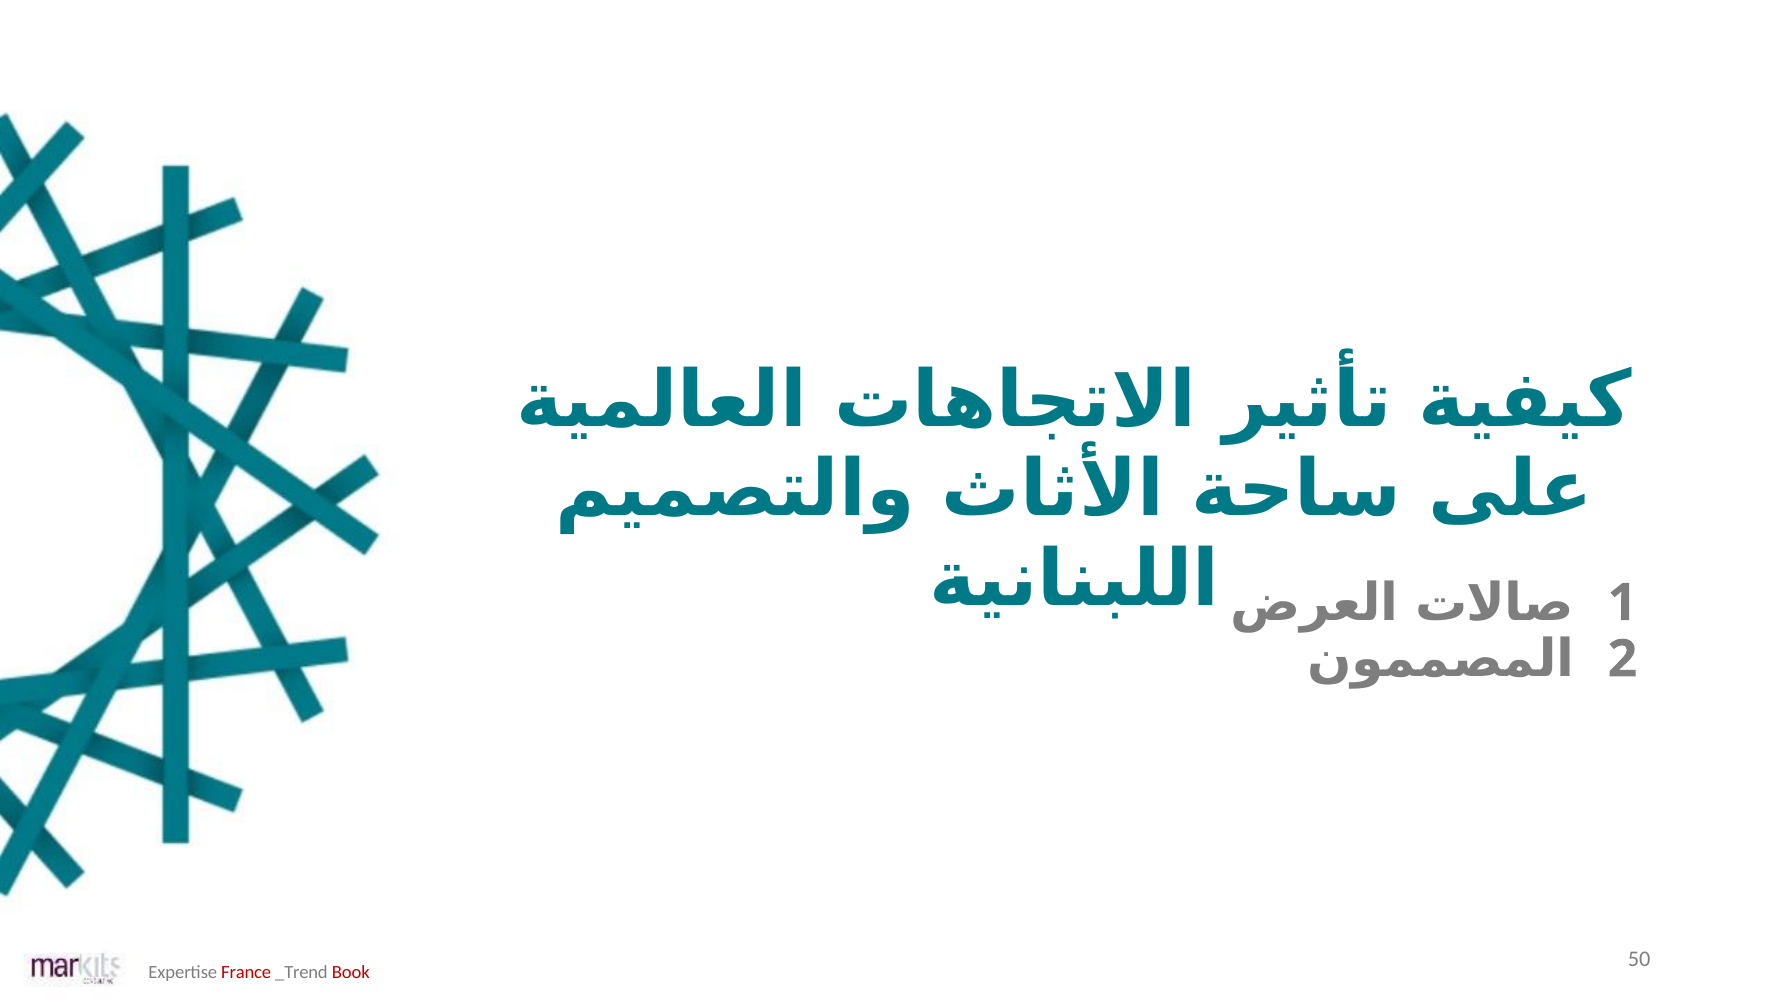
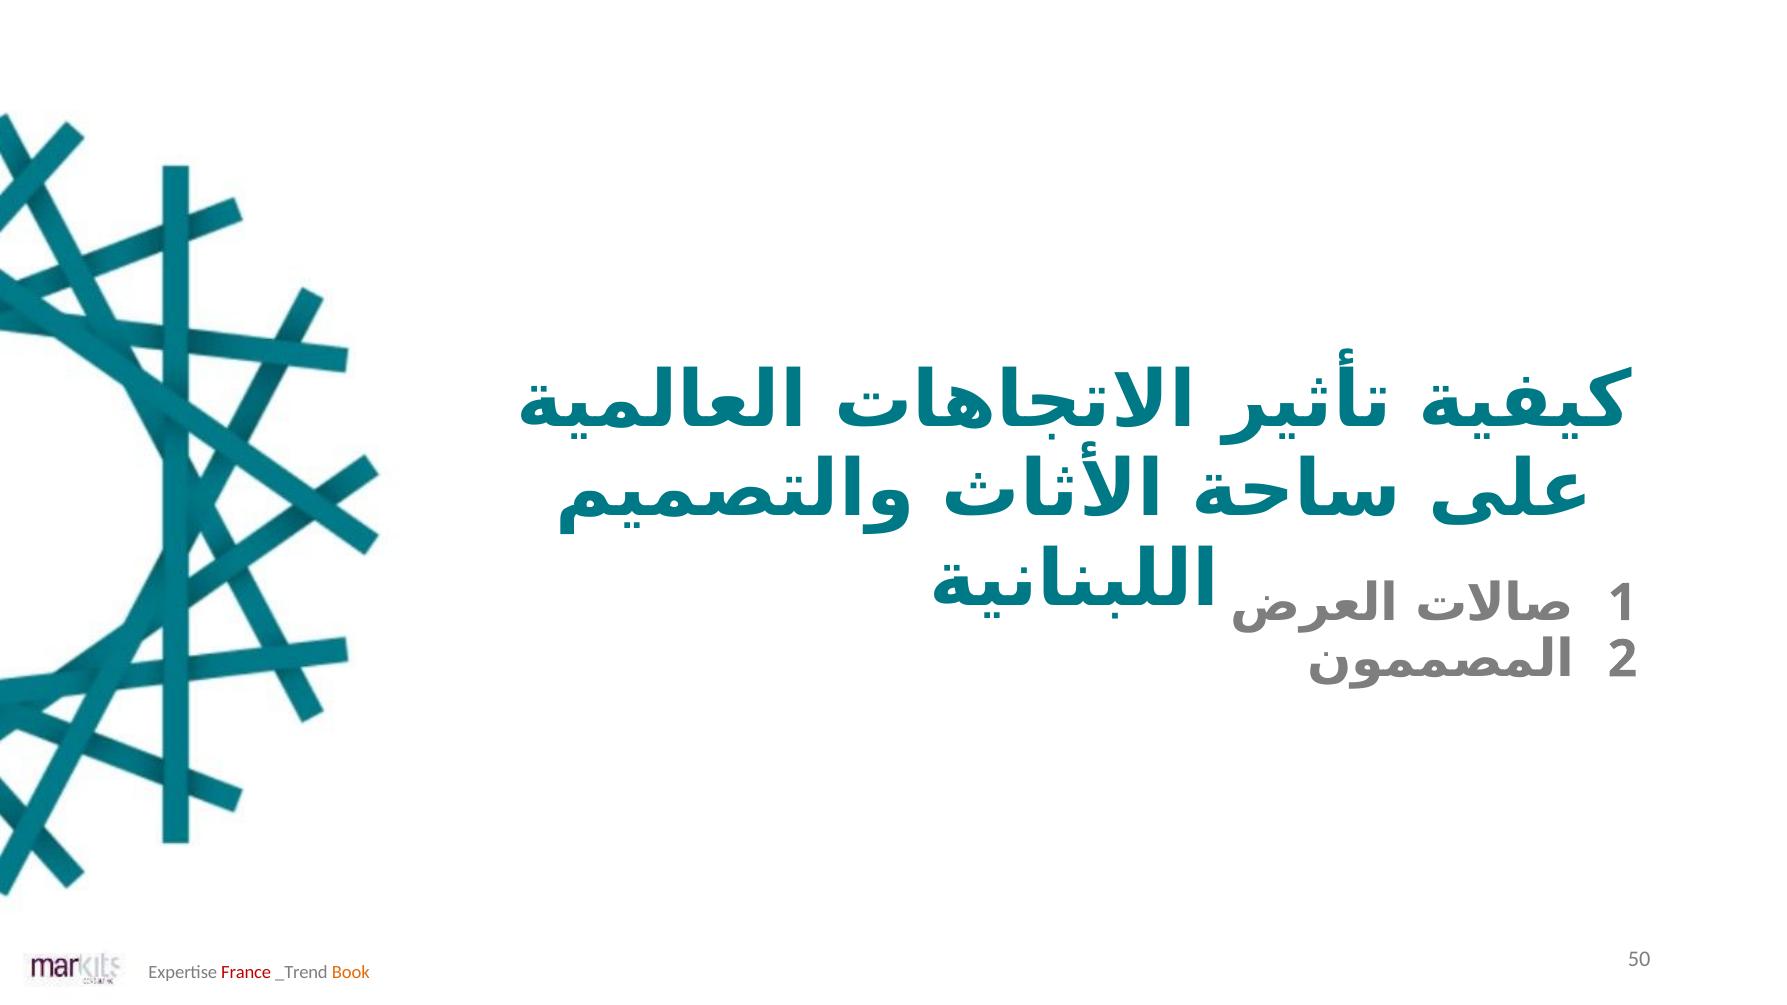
Book colour: red -> orange
